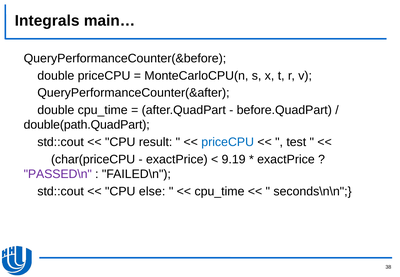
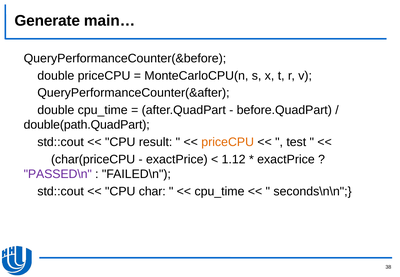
Integrals: Integrals -> Generate
priceCPU at (228, 142) colour: blue -> orange
9.19: 9.19 -> 1.12
else: else -> char
